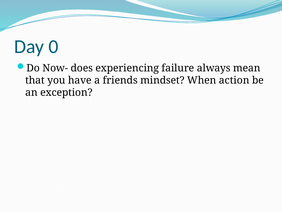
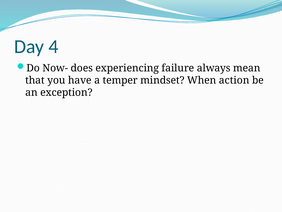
0: 0 -> 4
friends: friends -> temper
